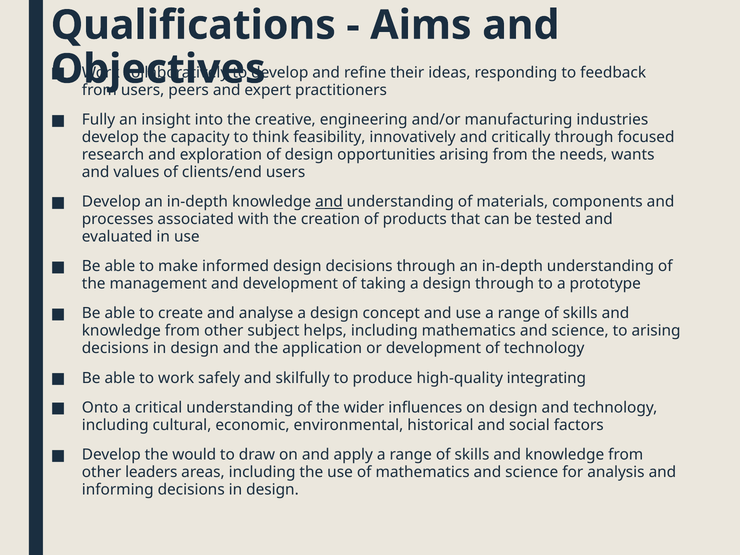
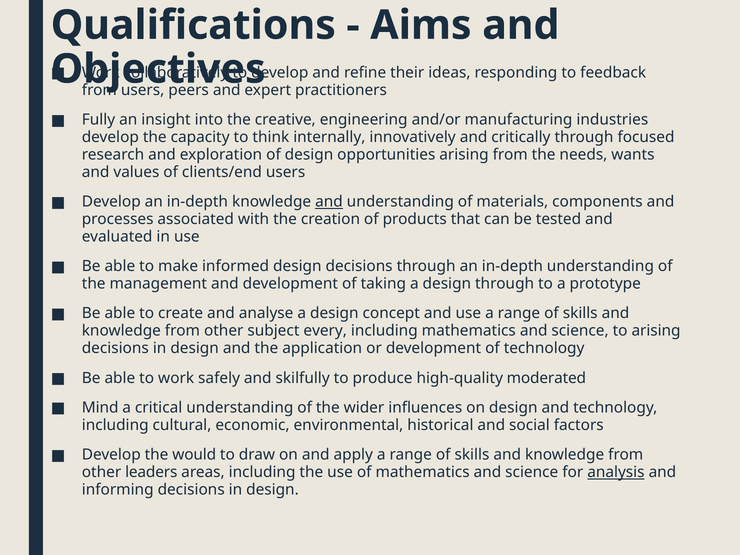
feasibility: feasibility -> internally
helps: helps -> every
integrating: integrating -> moderated
Onto: Onto -> Mind
analysis underline: none -> present
